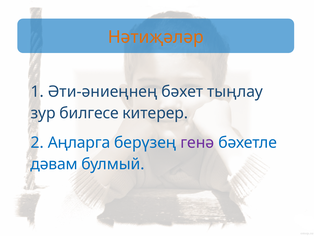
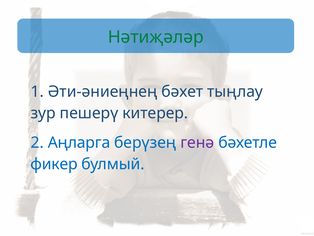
Нәтиҗәләр colour: orange -> green
билгесе: билгесе -> пешерү
дәвам: дәвам -> фикер
